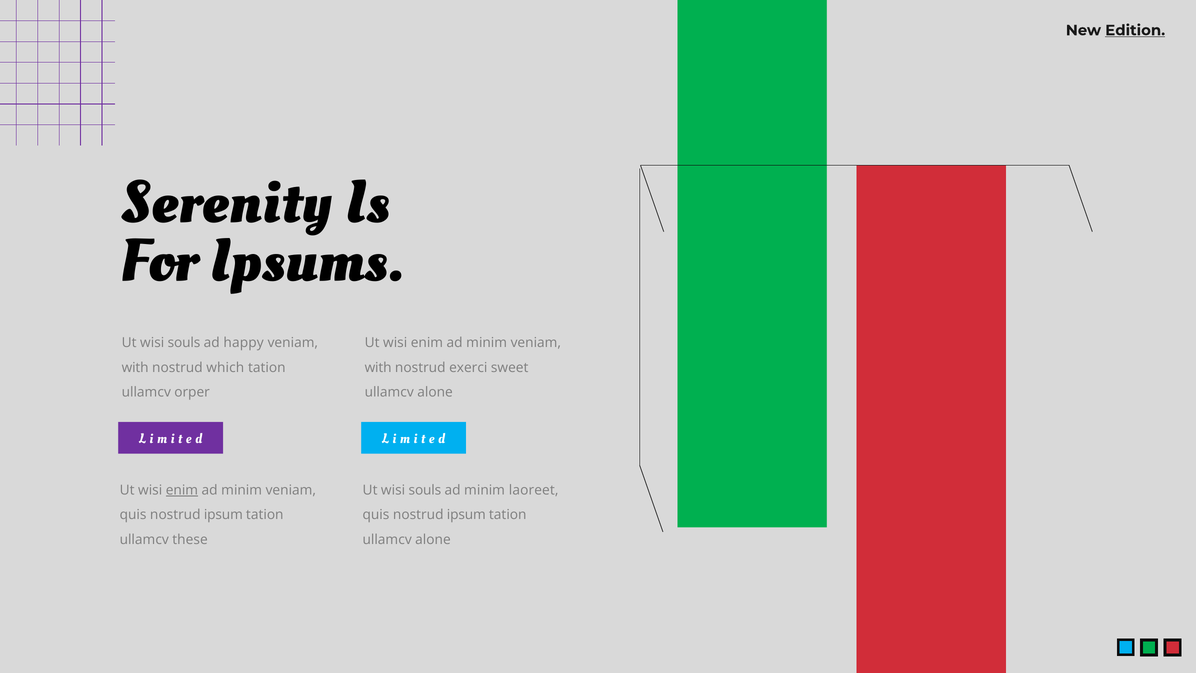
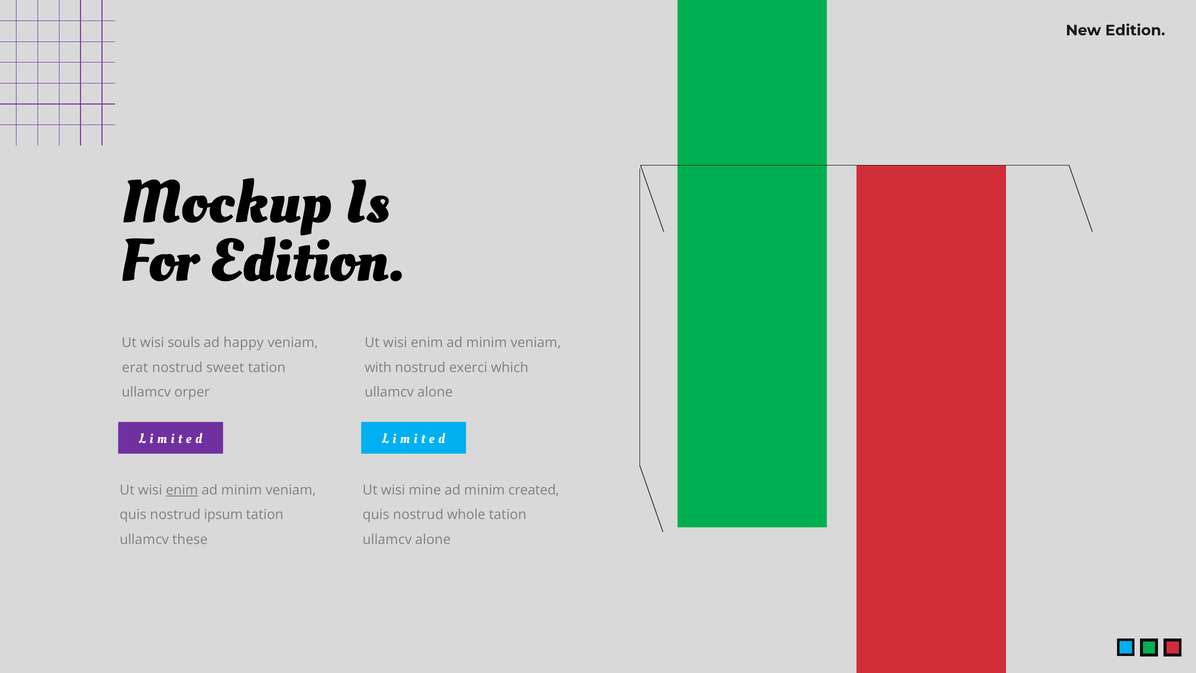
Edition at (1135, 30) underline: present -> none
Serenity: Serenity -> Mockup
For Ipsums: Ipsums -> Edition
with at (135, 367): with -> erat
which: which -> sweet
sweet: sweet -> which
souls at (425, 490): souls -> mine
laoreet: laoreet -> created
ipsum at (466, 515): ipsum -> whole
